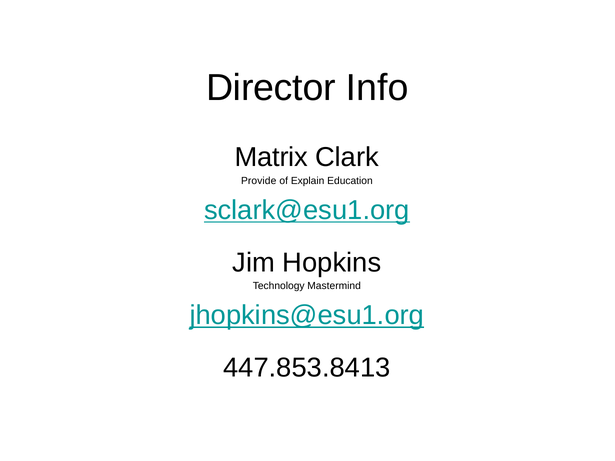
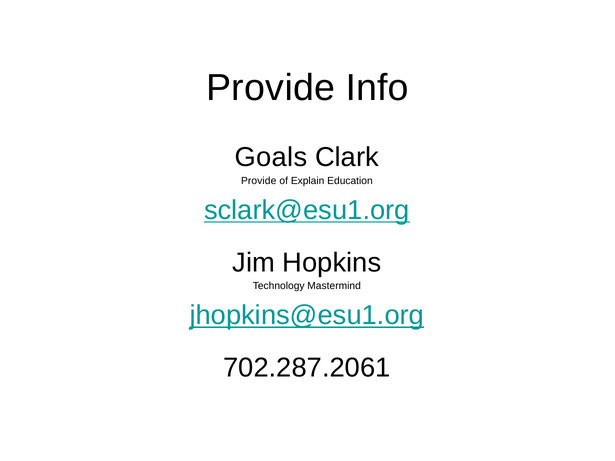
Director at (271, 88): Director -> Provide
Matrix: Matrix -> Goals
447.853.8413: 447.853.8413 -> 702.287.2061
